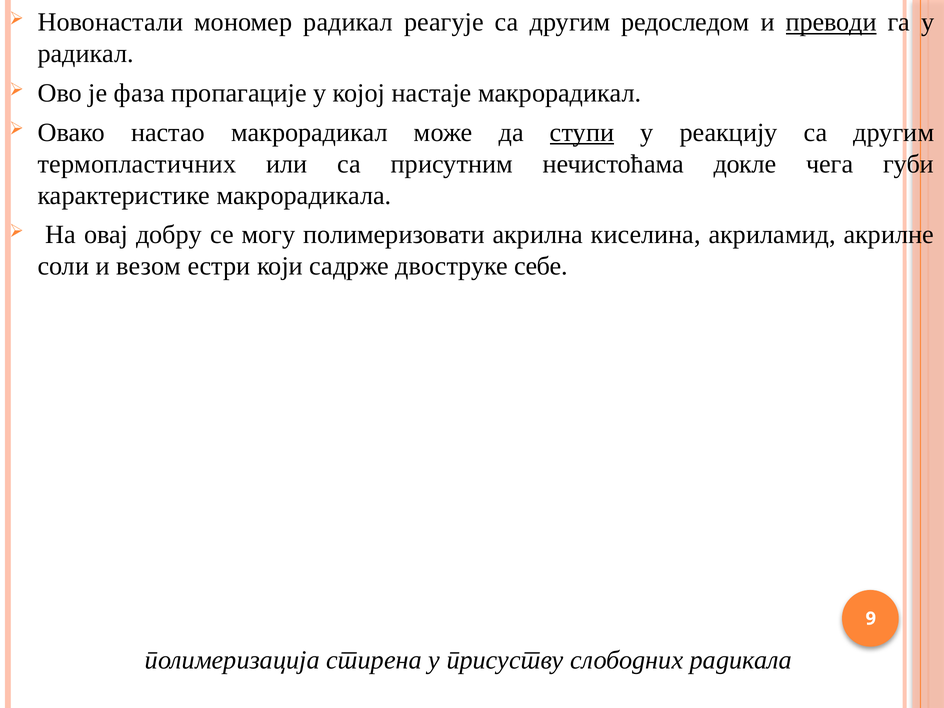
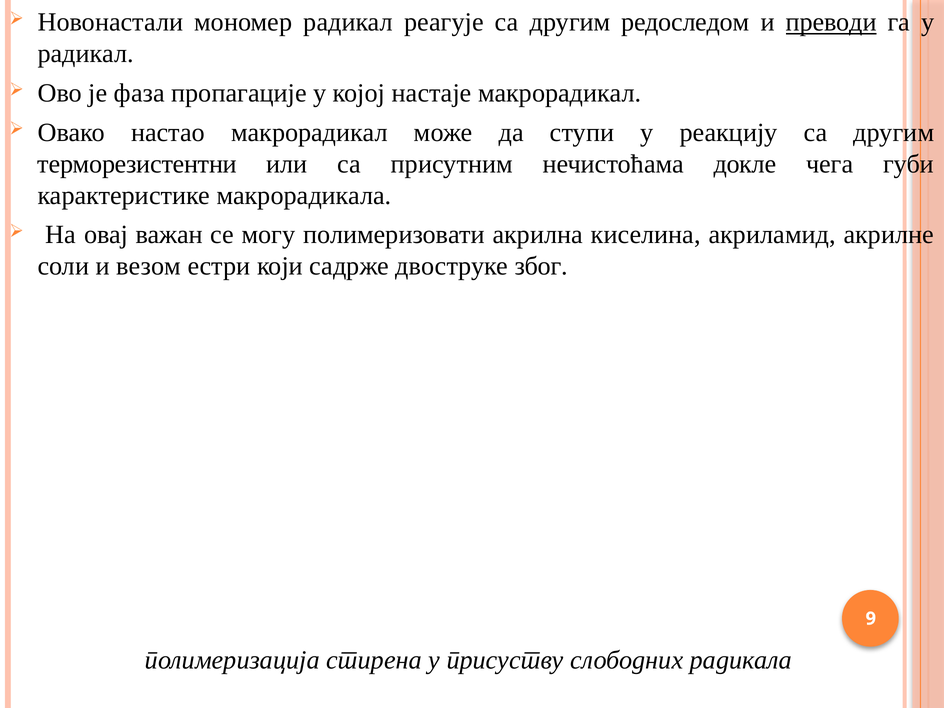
ступи underline: present -> none
термопластичних: термопластичних -> терморезистентни
добру: добру -> важан
себе: себе -> због
